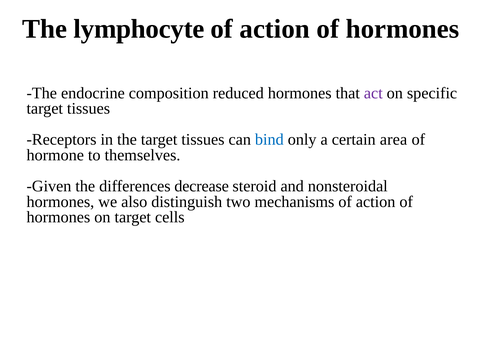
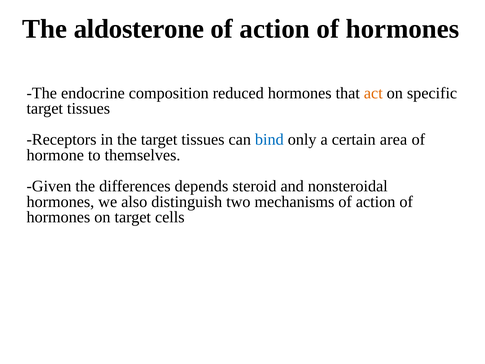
lymphocyte: lymphocyte -> aldosterone
act colour: purple -> orange
decrease: decrease -> depends
